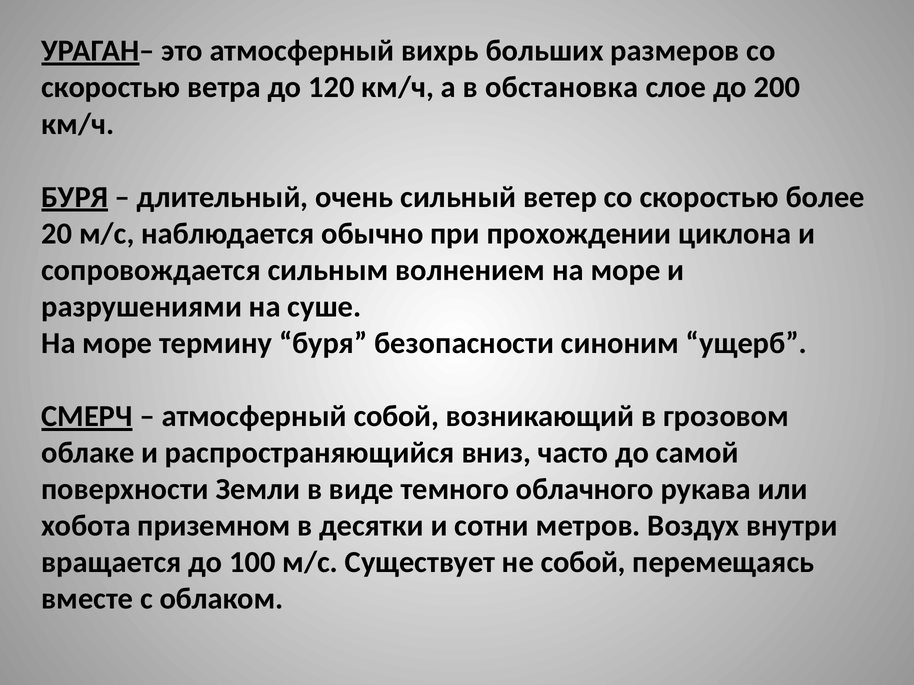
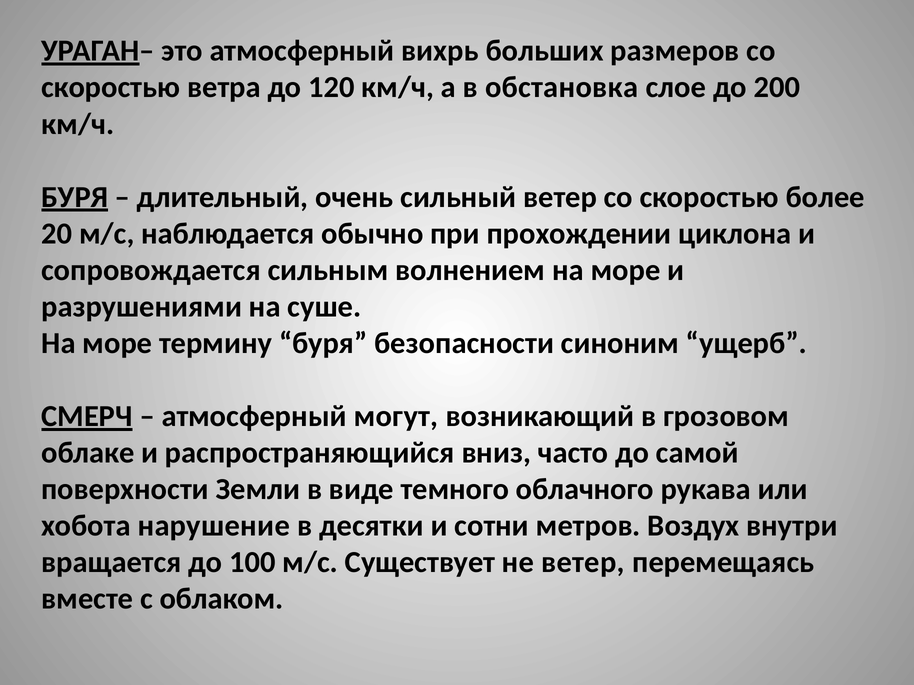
атмосферный собой: собой -> могут
приземном: приземном -> нарушение
не собой: собой -> ветер
